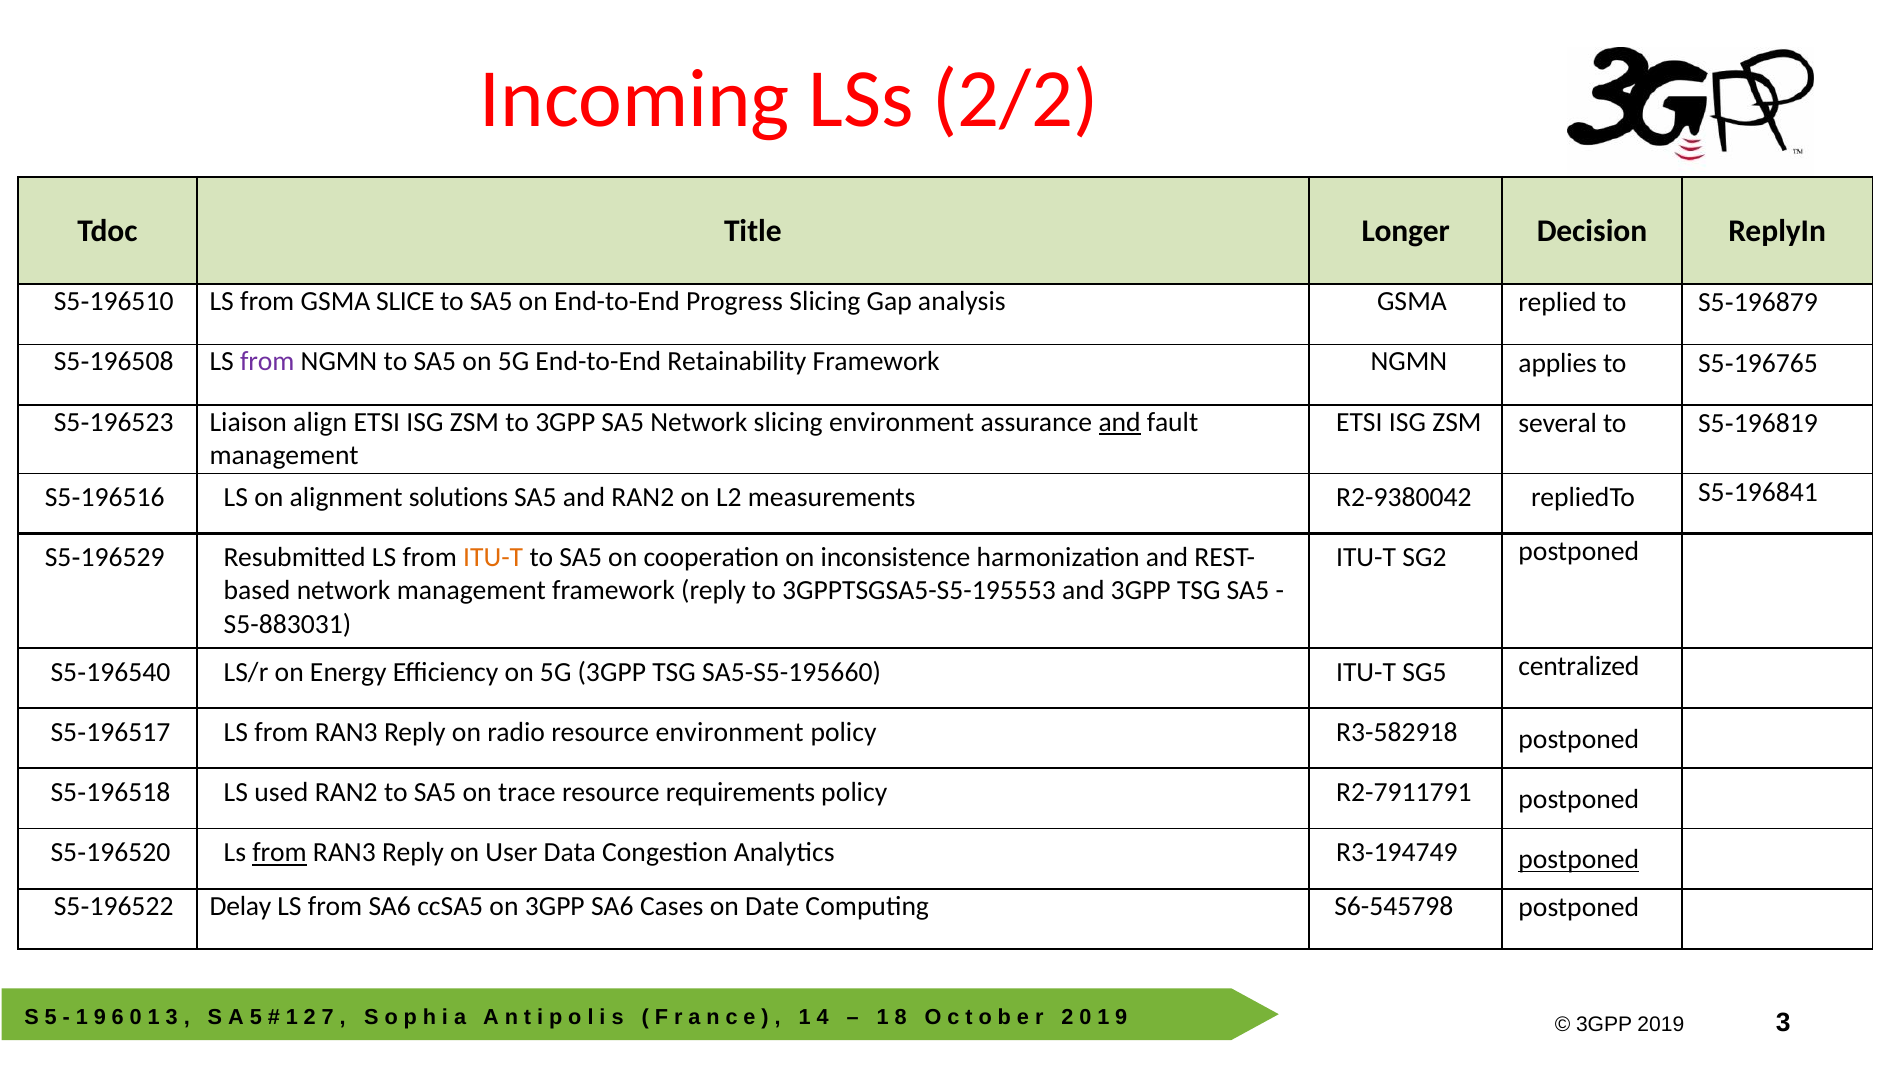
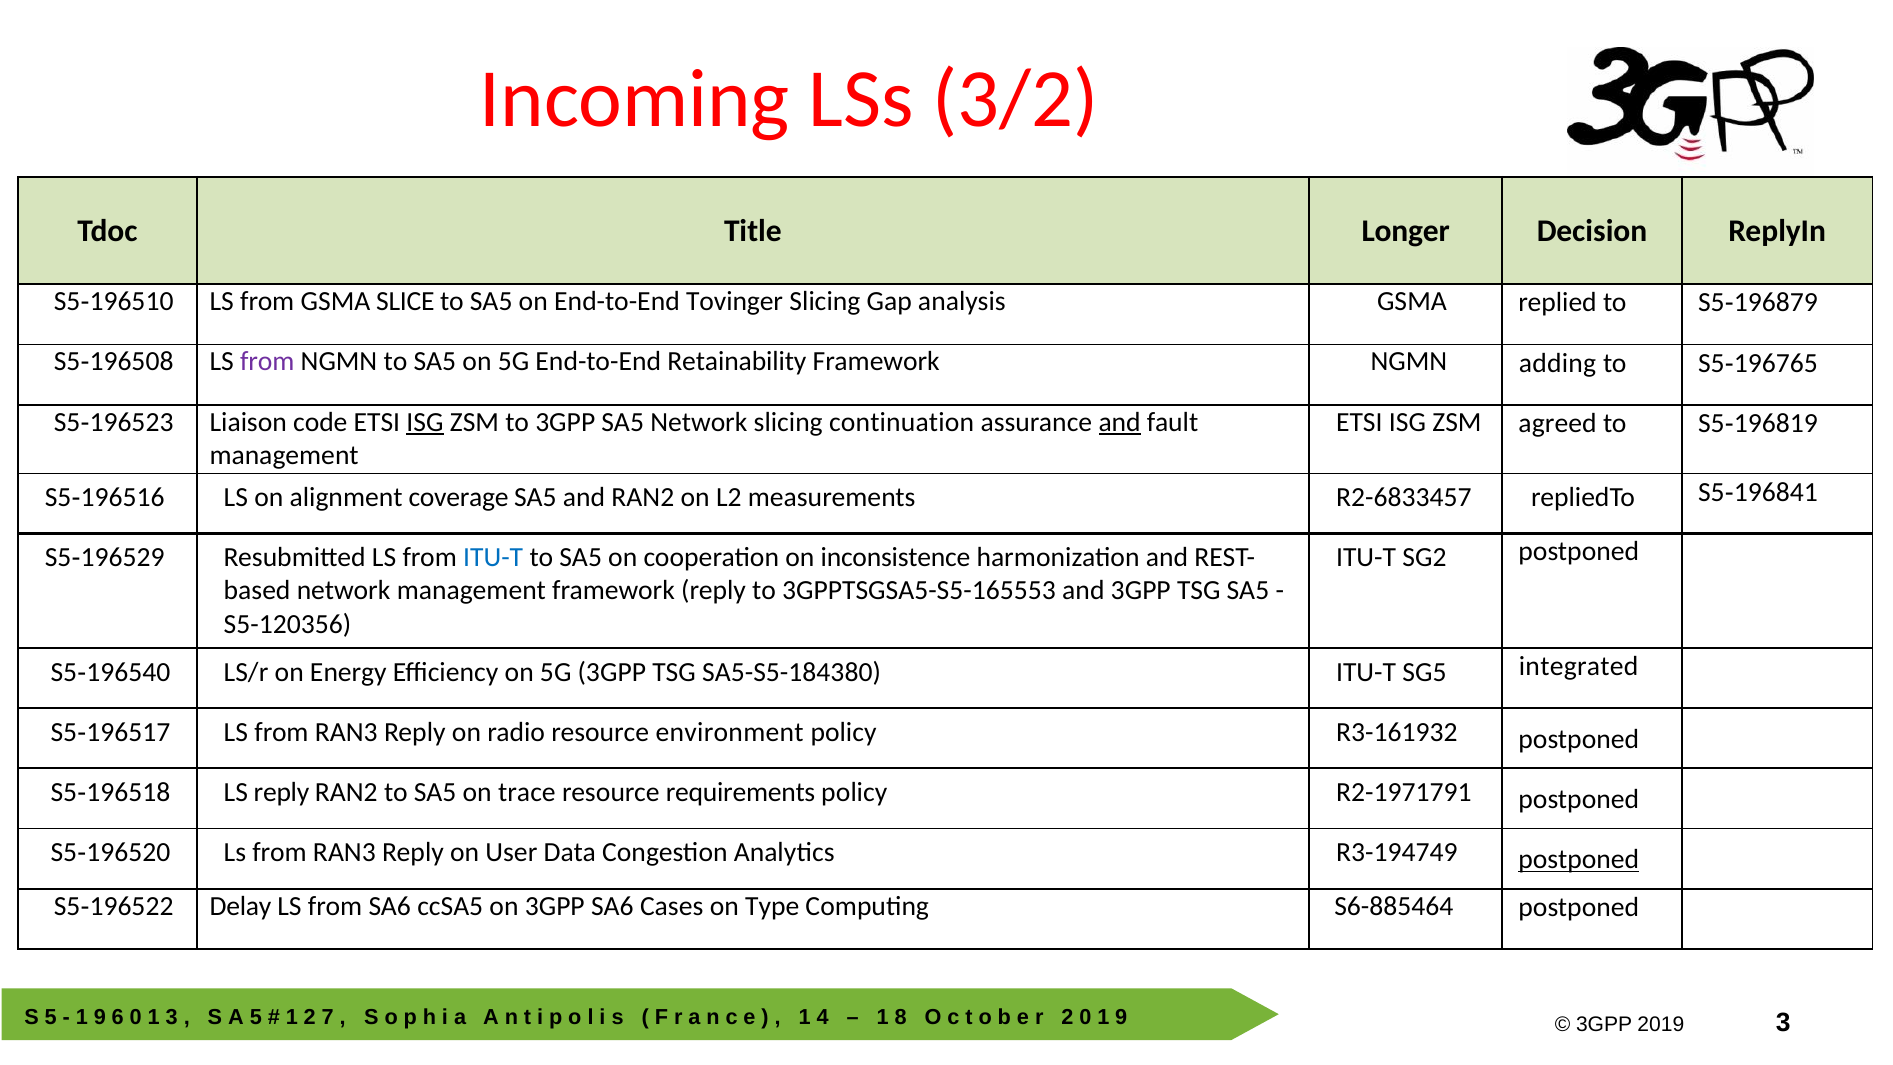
2/2: 2/2 -> 3/2
Progress: Progress -> Tovinger
applies: applies -> adding
several: several -> agreed
align: align -> code
ISG at (425, 422) underline: none -> present
slicing environment: environment -> continuation
solutions: solutions -> coverage
R2-9380042: R2-9380042 -> R2-6833457
ITU-T at (493, 557) colour: orange -> blue
3GPPTSGSA5-S5-195553: 3GPPTSGSA5-S5-195553 -> 3GPPTSGSA5-S5-165553
S5-883031: S5-883031 -> S5-120356
SA5-S5-195660: SA5-S5-195660 -> SA5-S5-184380
centralized: centralized -> integrated
R3-582918: R3-582918 -> R3-161932
LS used: used -> reply
R2-7911791: R2-7911791 -> R2-1971791
from at (280, 853) underline: present -> none
Date: Date -> Type
S6-545798: S6-545798 -> S6-885464
